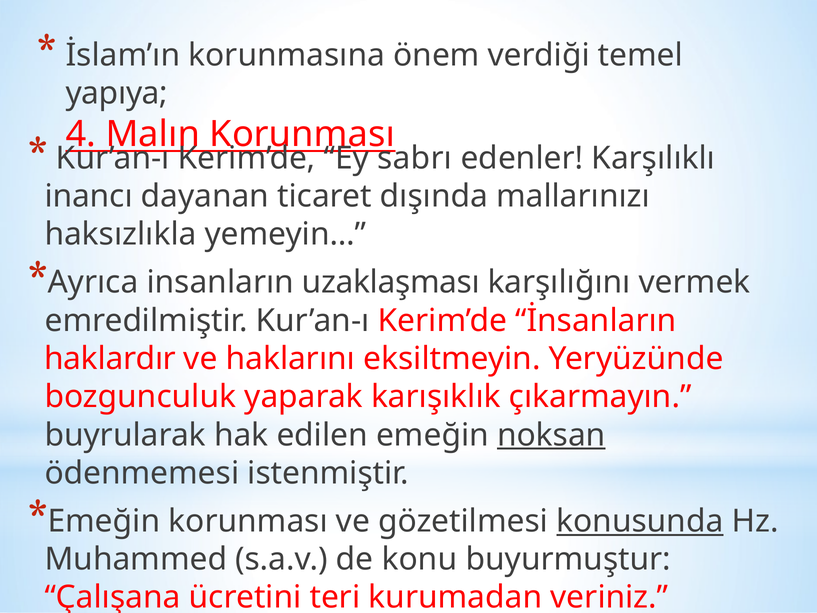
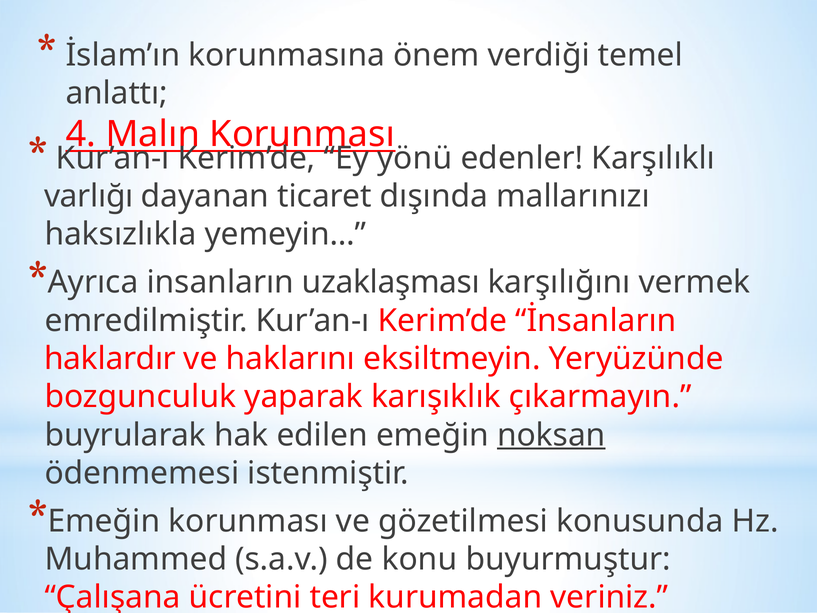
yapıya: yapıya -> anlattı
sabrı: sabrı -> yönü
inancı: inancı -> varlığı
konusunda underline: present -> none
